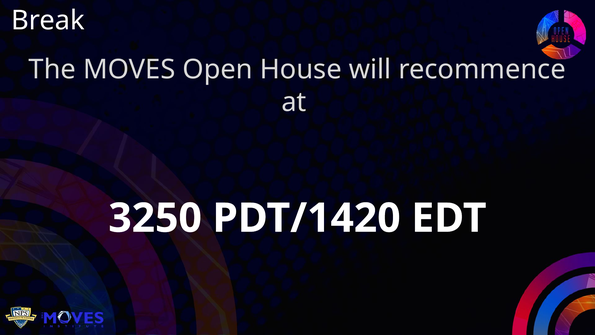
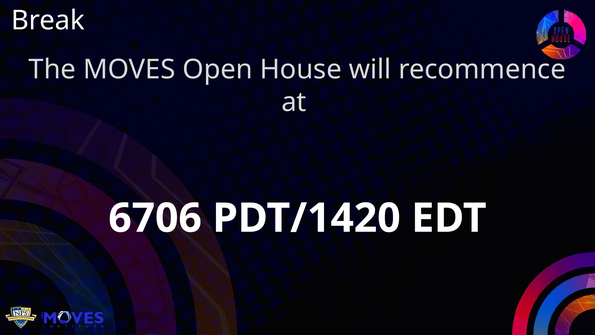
3250: 3250 -> 6706
